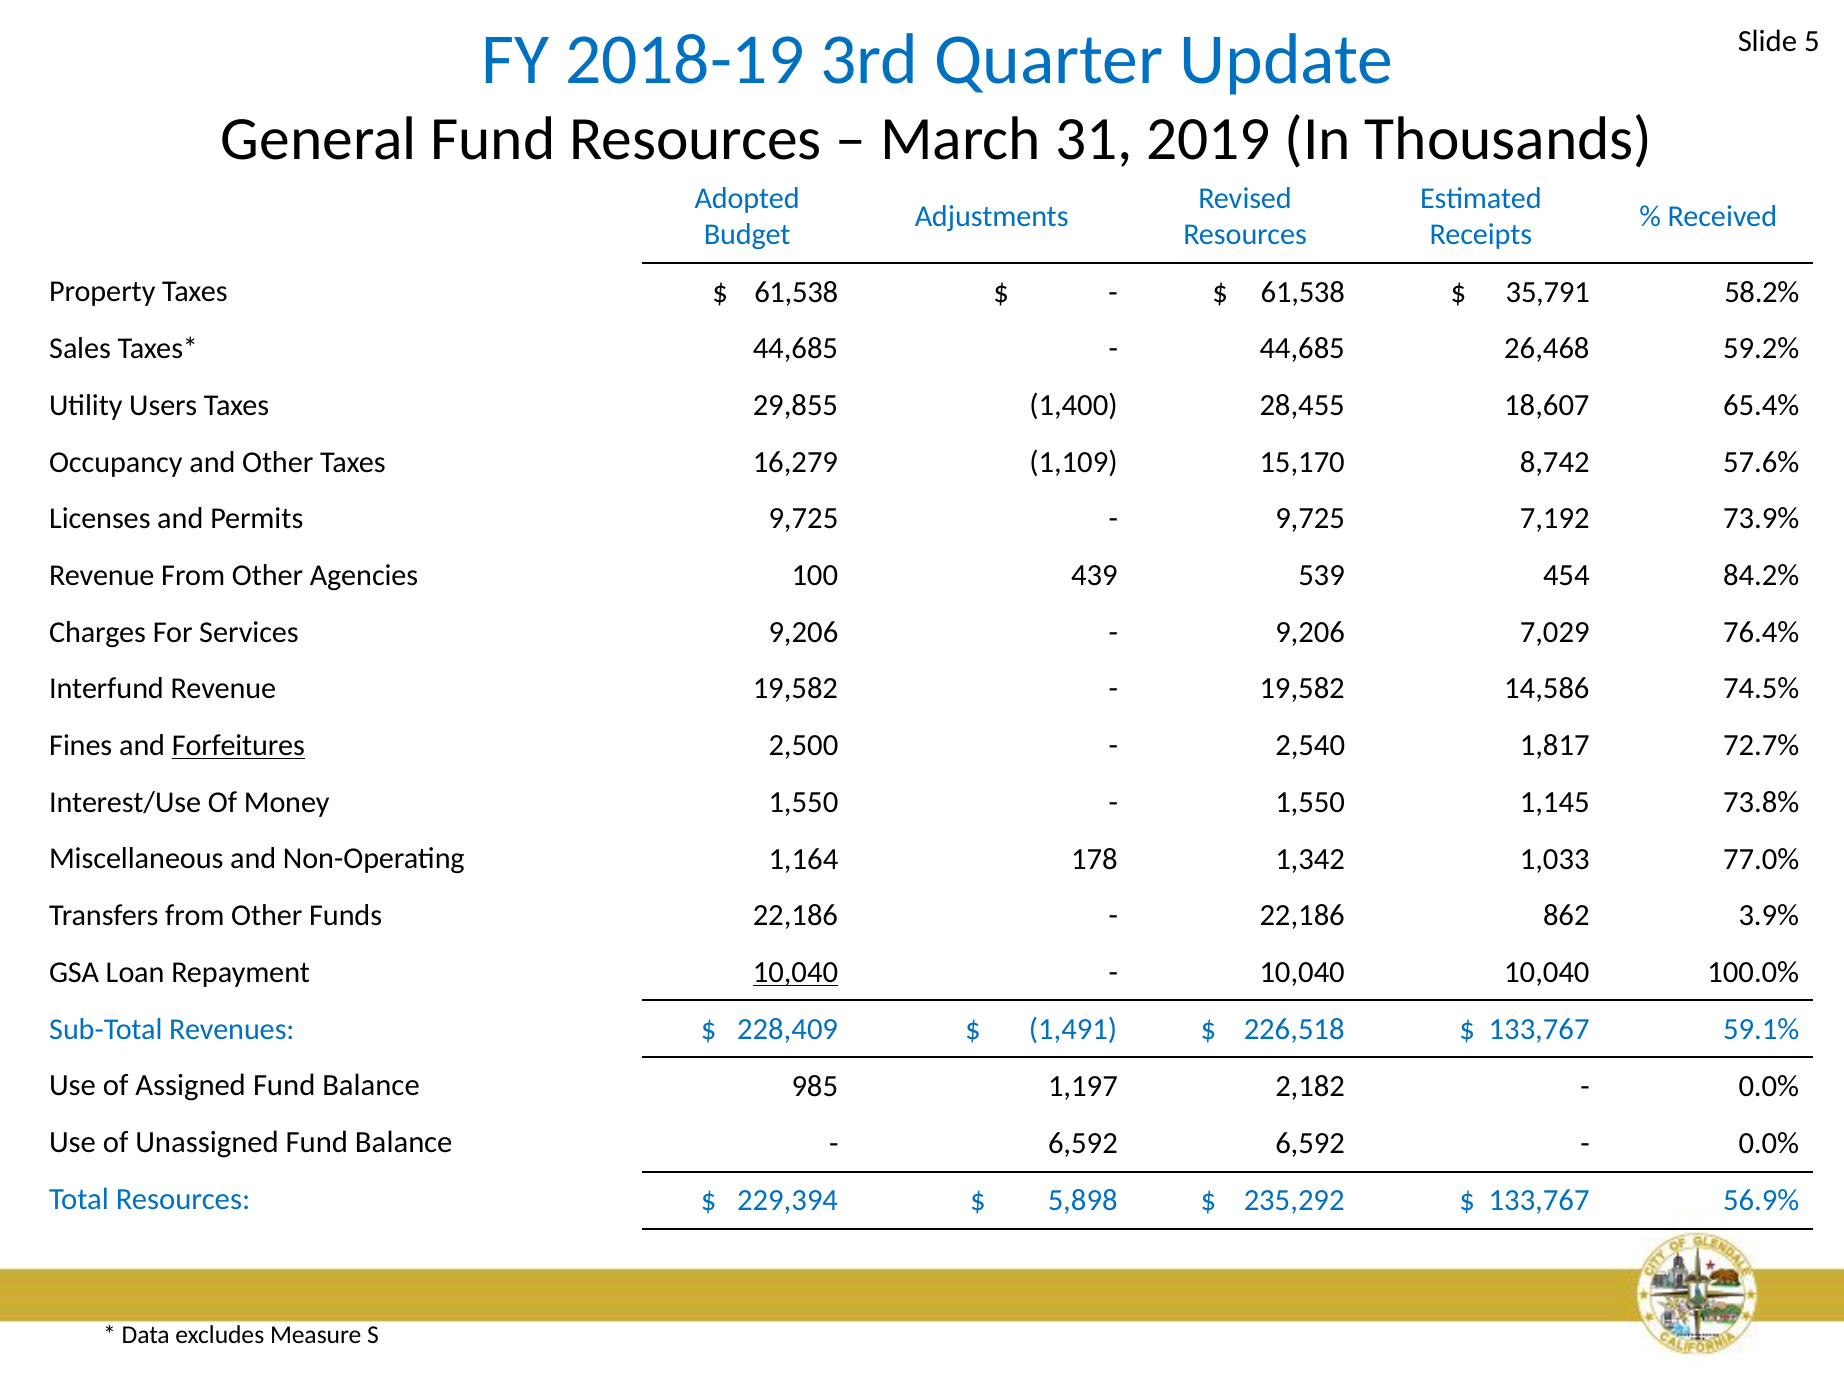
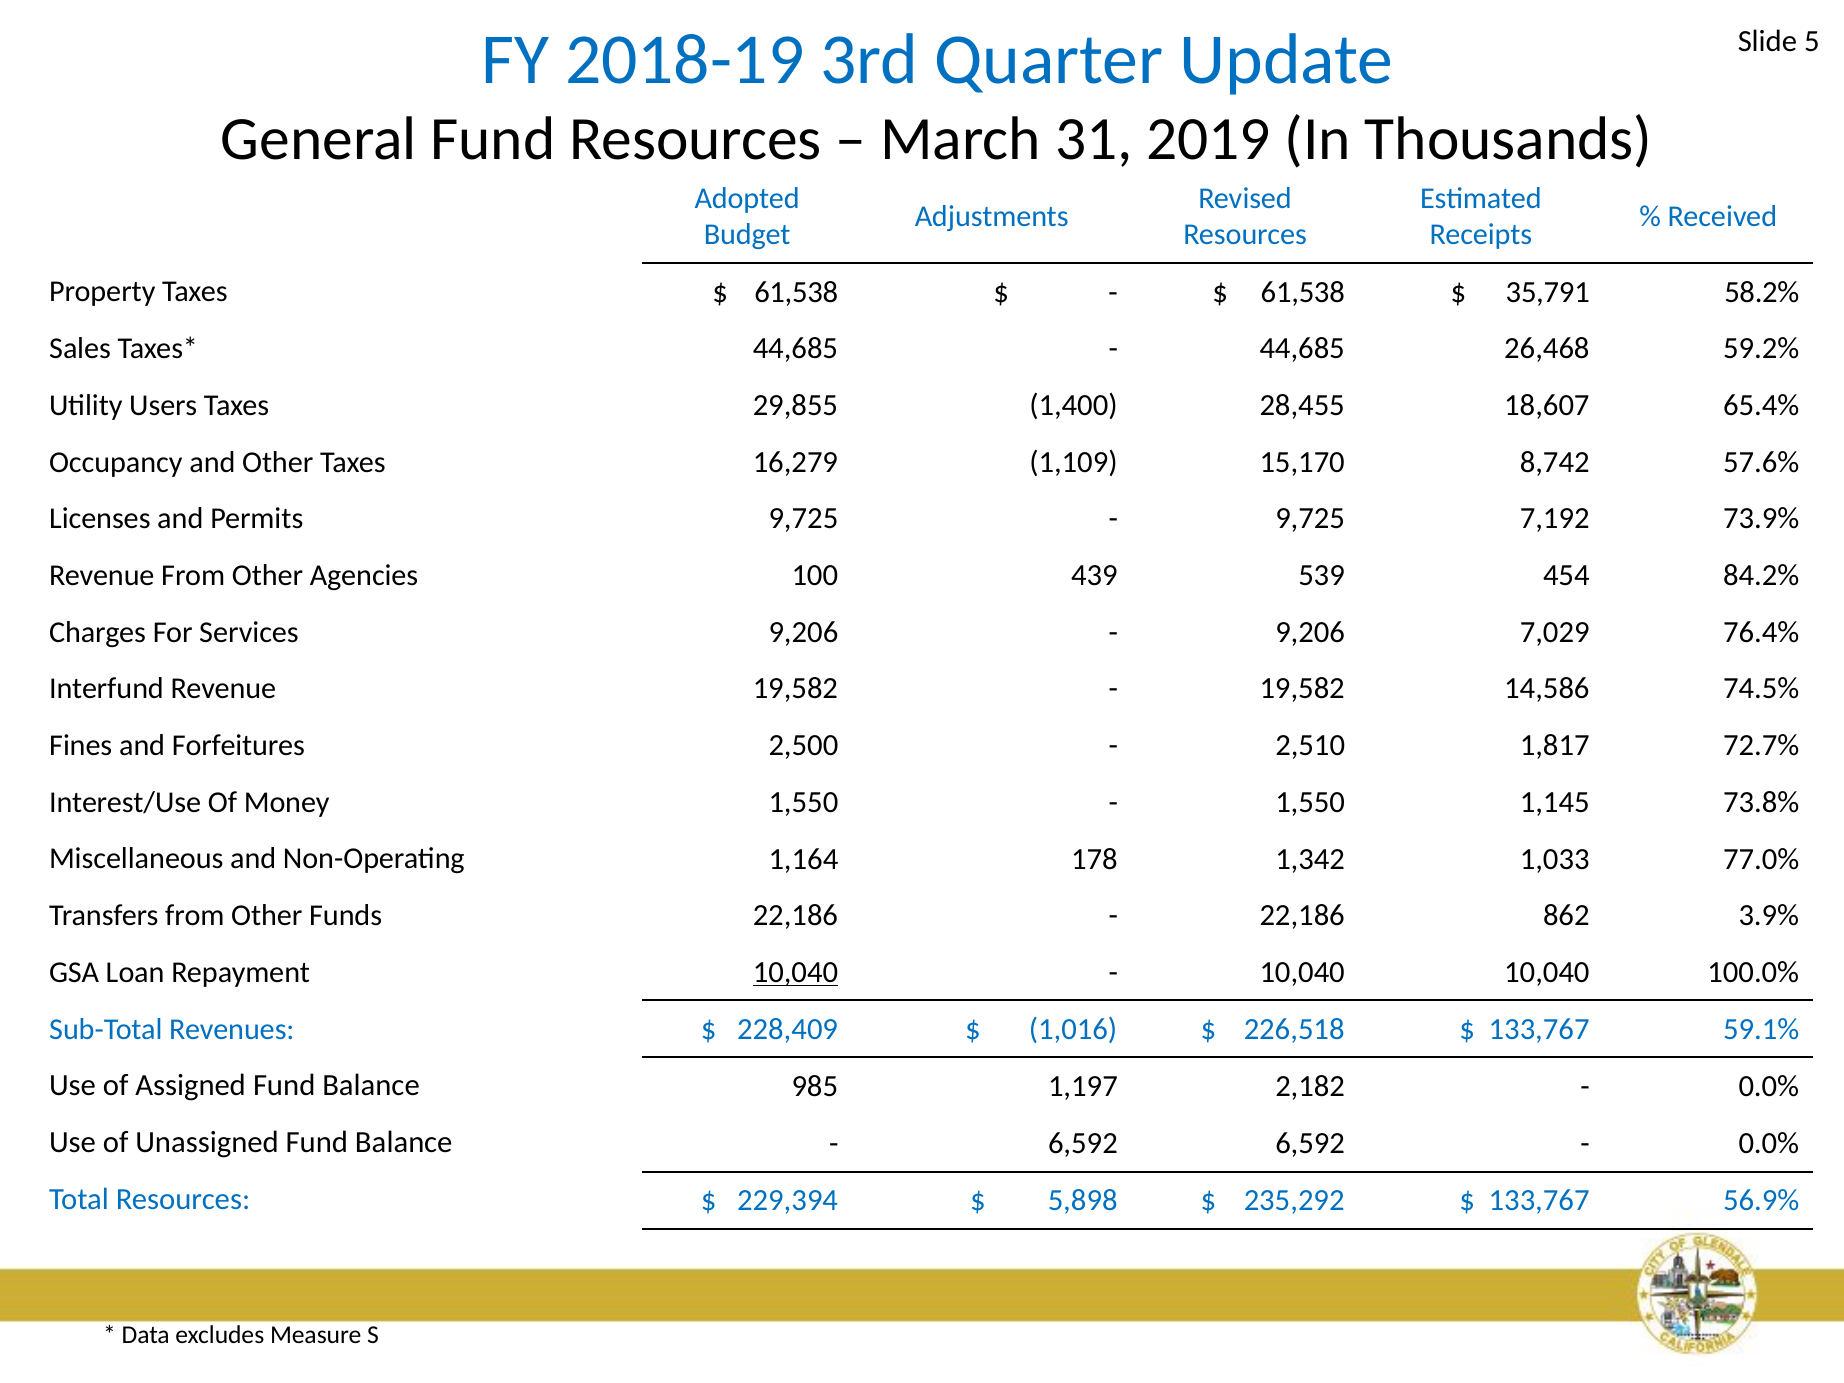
Forfeitures underline: present -> none
2,540: 2,540 -> 2,510
1,491: 1,491 -> 1,016
